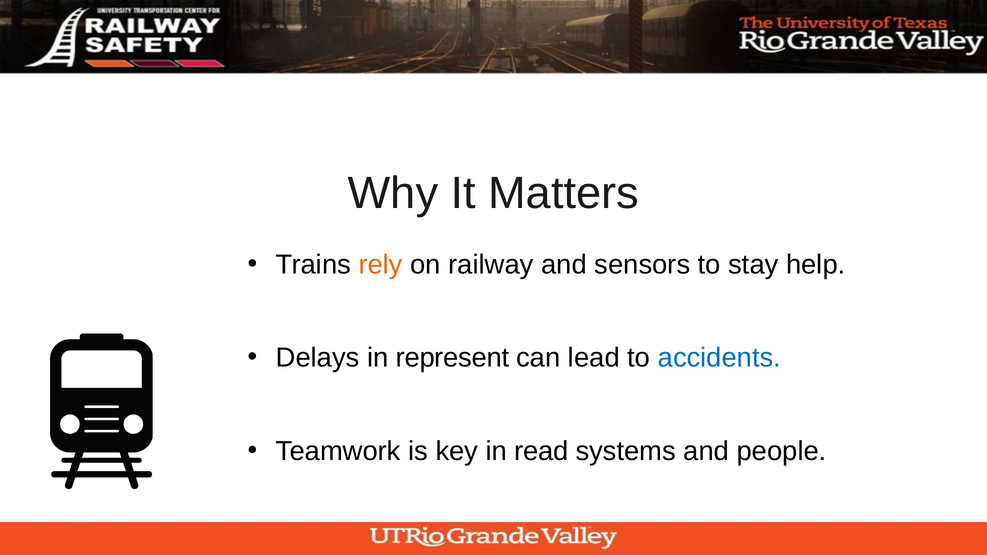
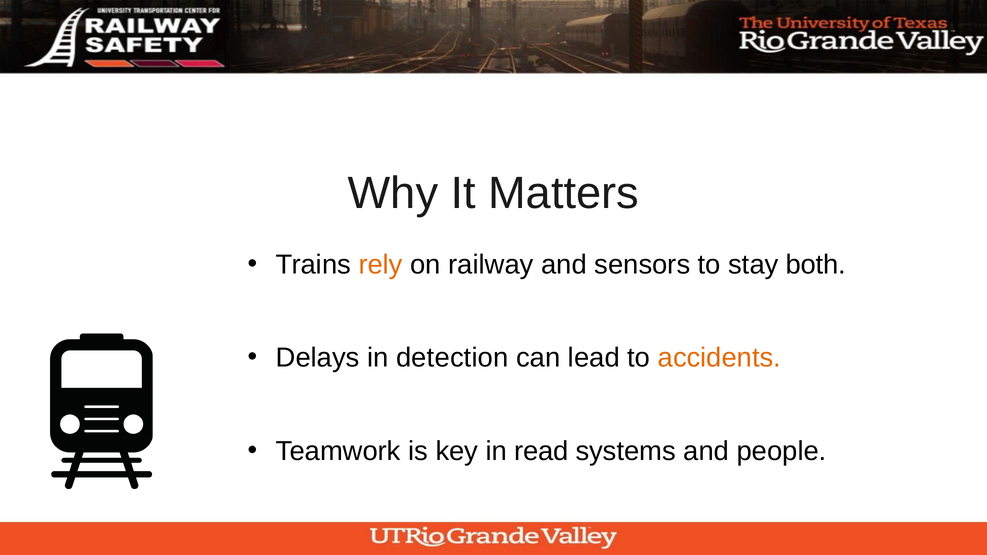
help: help -> both
represent: represent -> detection
accidents colour: blue -> orange
